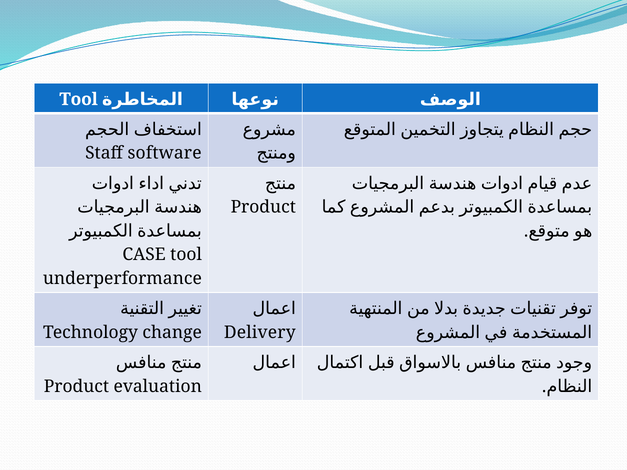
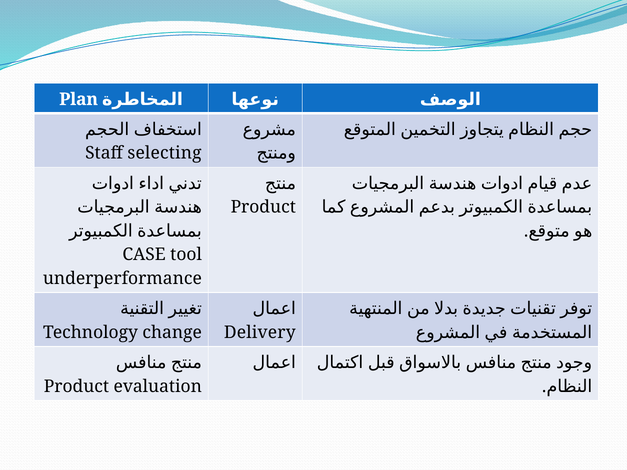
Tool at (79, 99): Tool -> Plan
software: software -> selecting
